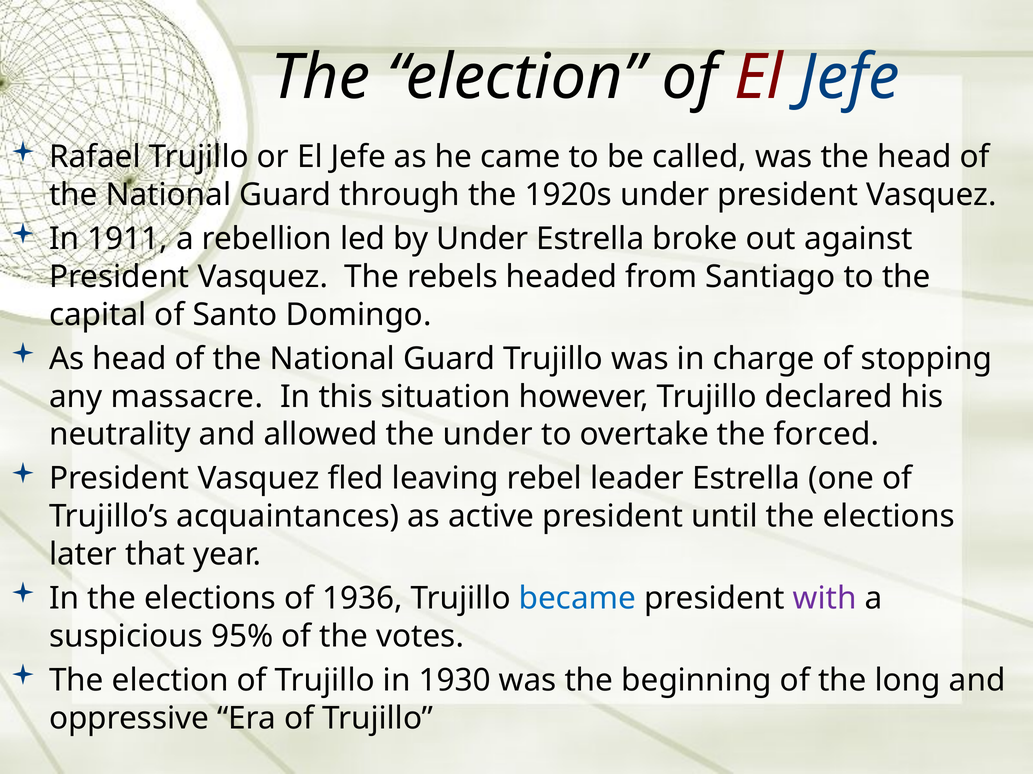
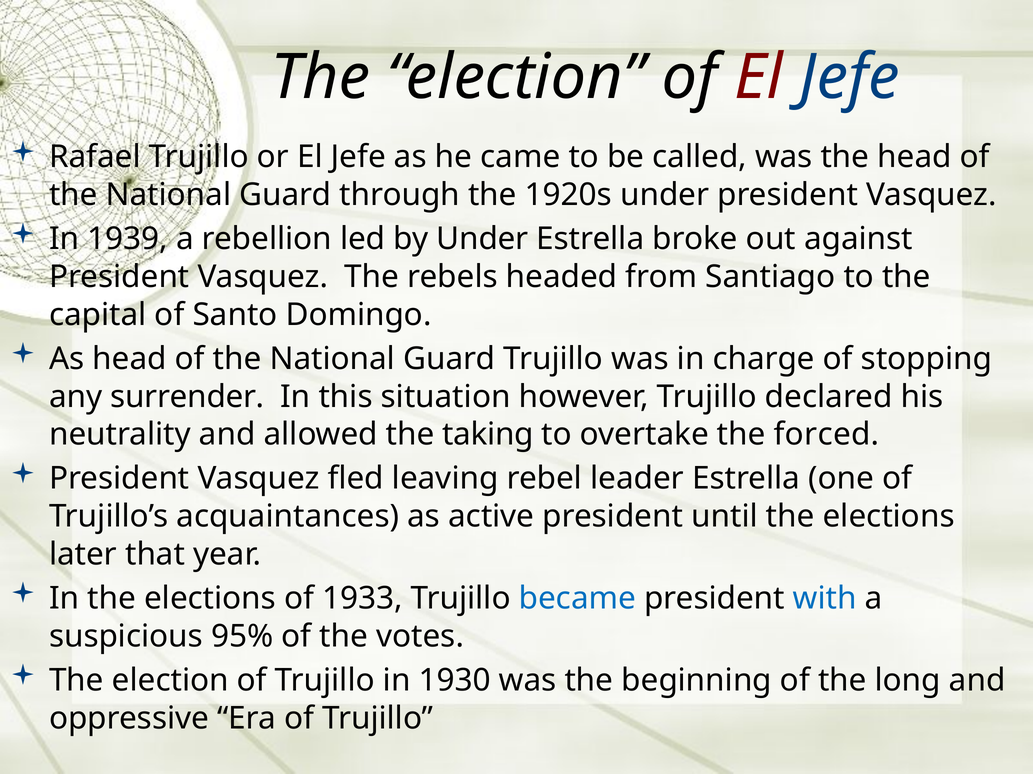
1911: 1911 -> 1939
massacre: massacre -> surrender
the under: under -> taking
1936: 1936 -> 1933
with colour: purple -> blue
